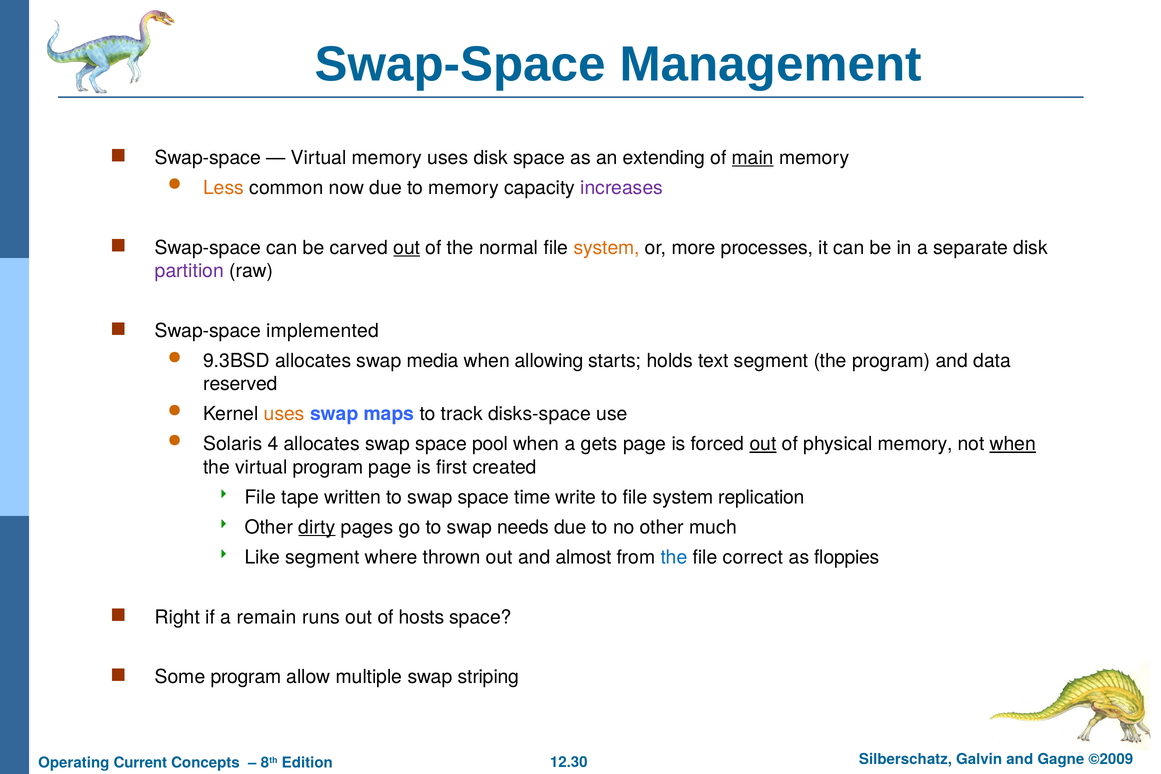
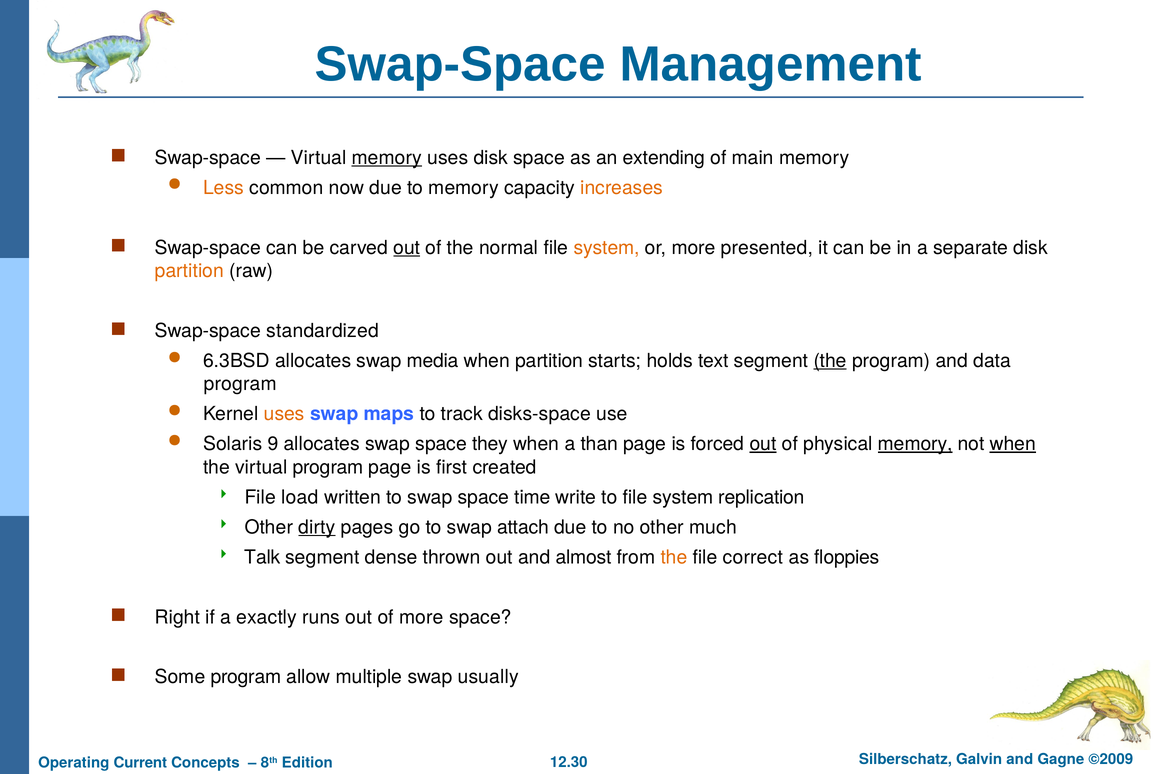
memory at (387, 158) underline: none -> present
main underline: present -> none
increases colour: purple -> orange
processes: processes -> presented
partition at (189, 271) colour: purple -> orange
implemented: implemented -> standardized
9.3BSD: 9.3BSD -> 6.3BSD
when allowing: allowing -> partition
the at (830, 361) underline: none -> present
reserved at (240, 384): reserved -> program
4: 4 -> 9
pool: pool -> they
gets: gets -> than
memory at (915, 444) underline: none -> present
tape: tape -> load
needs: needs -> attach
Like: Like -> Talk
where: where -> dense
the at (674, 557) colour: blue -> orange
remain: remain -> exactly
of hosts: hosts -> more
striping: striping -> usually
